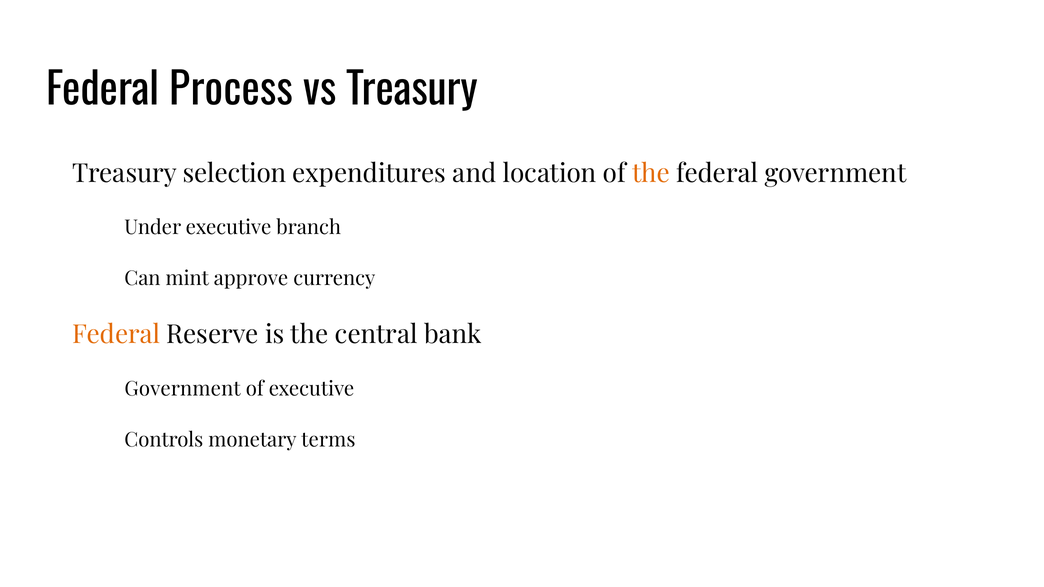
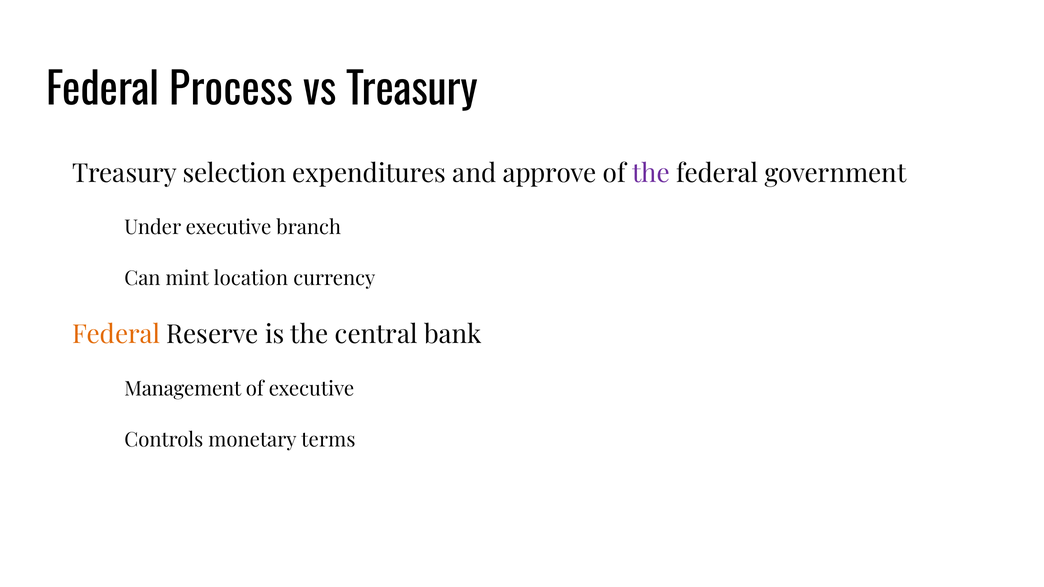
location: location -> approve
the at (651, 174) colour: orange -> purple
approve: approve -> location
Government at (183, 389): Government -> Management
